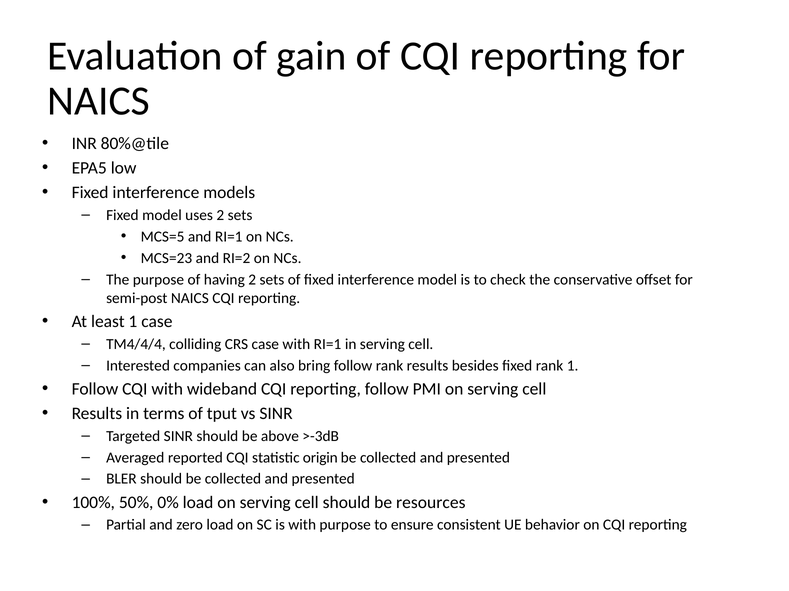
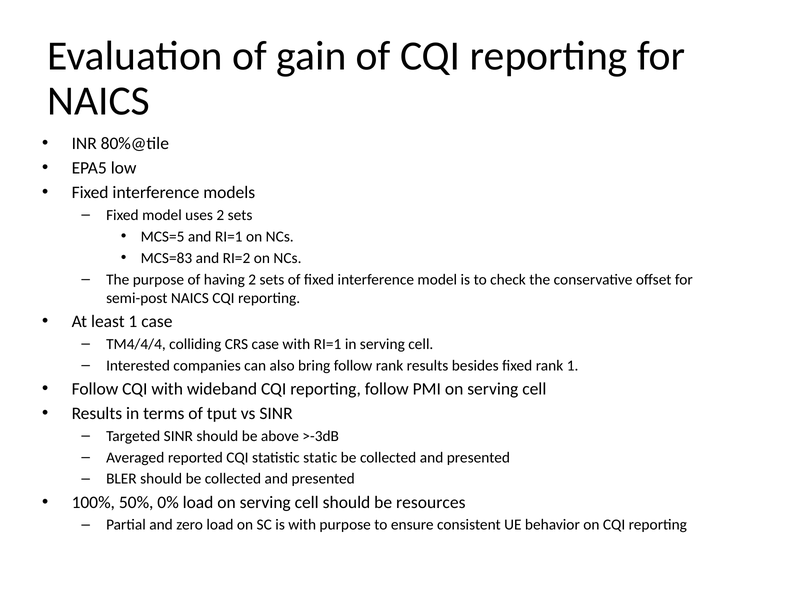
MCS=23: MCS=23 -> MCS=83
origin: origin -> static
